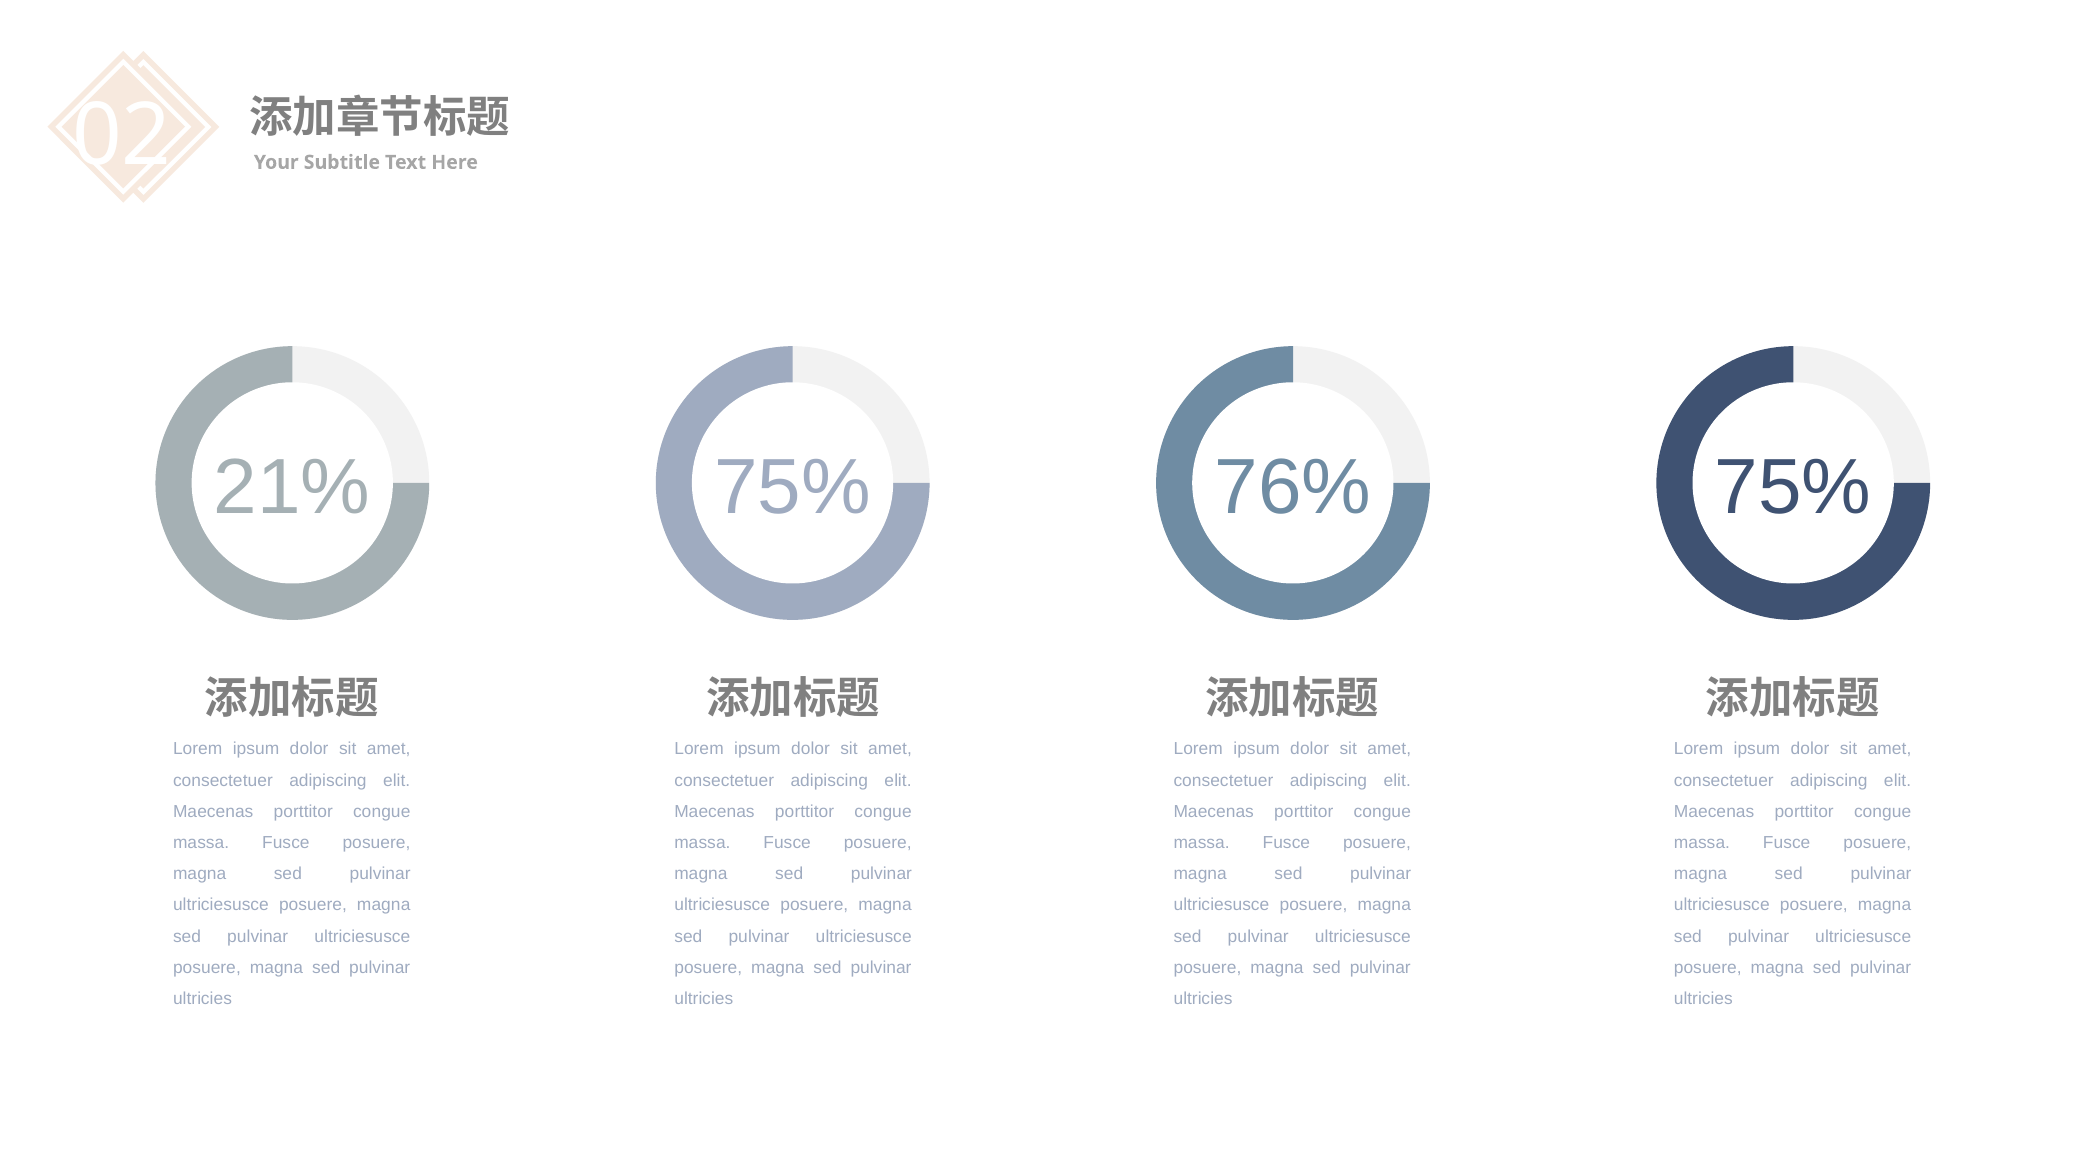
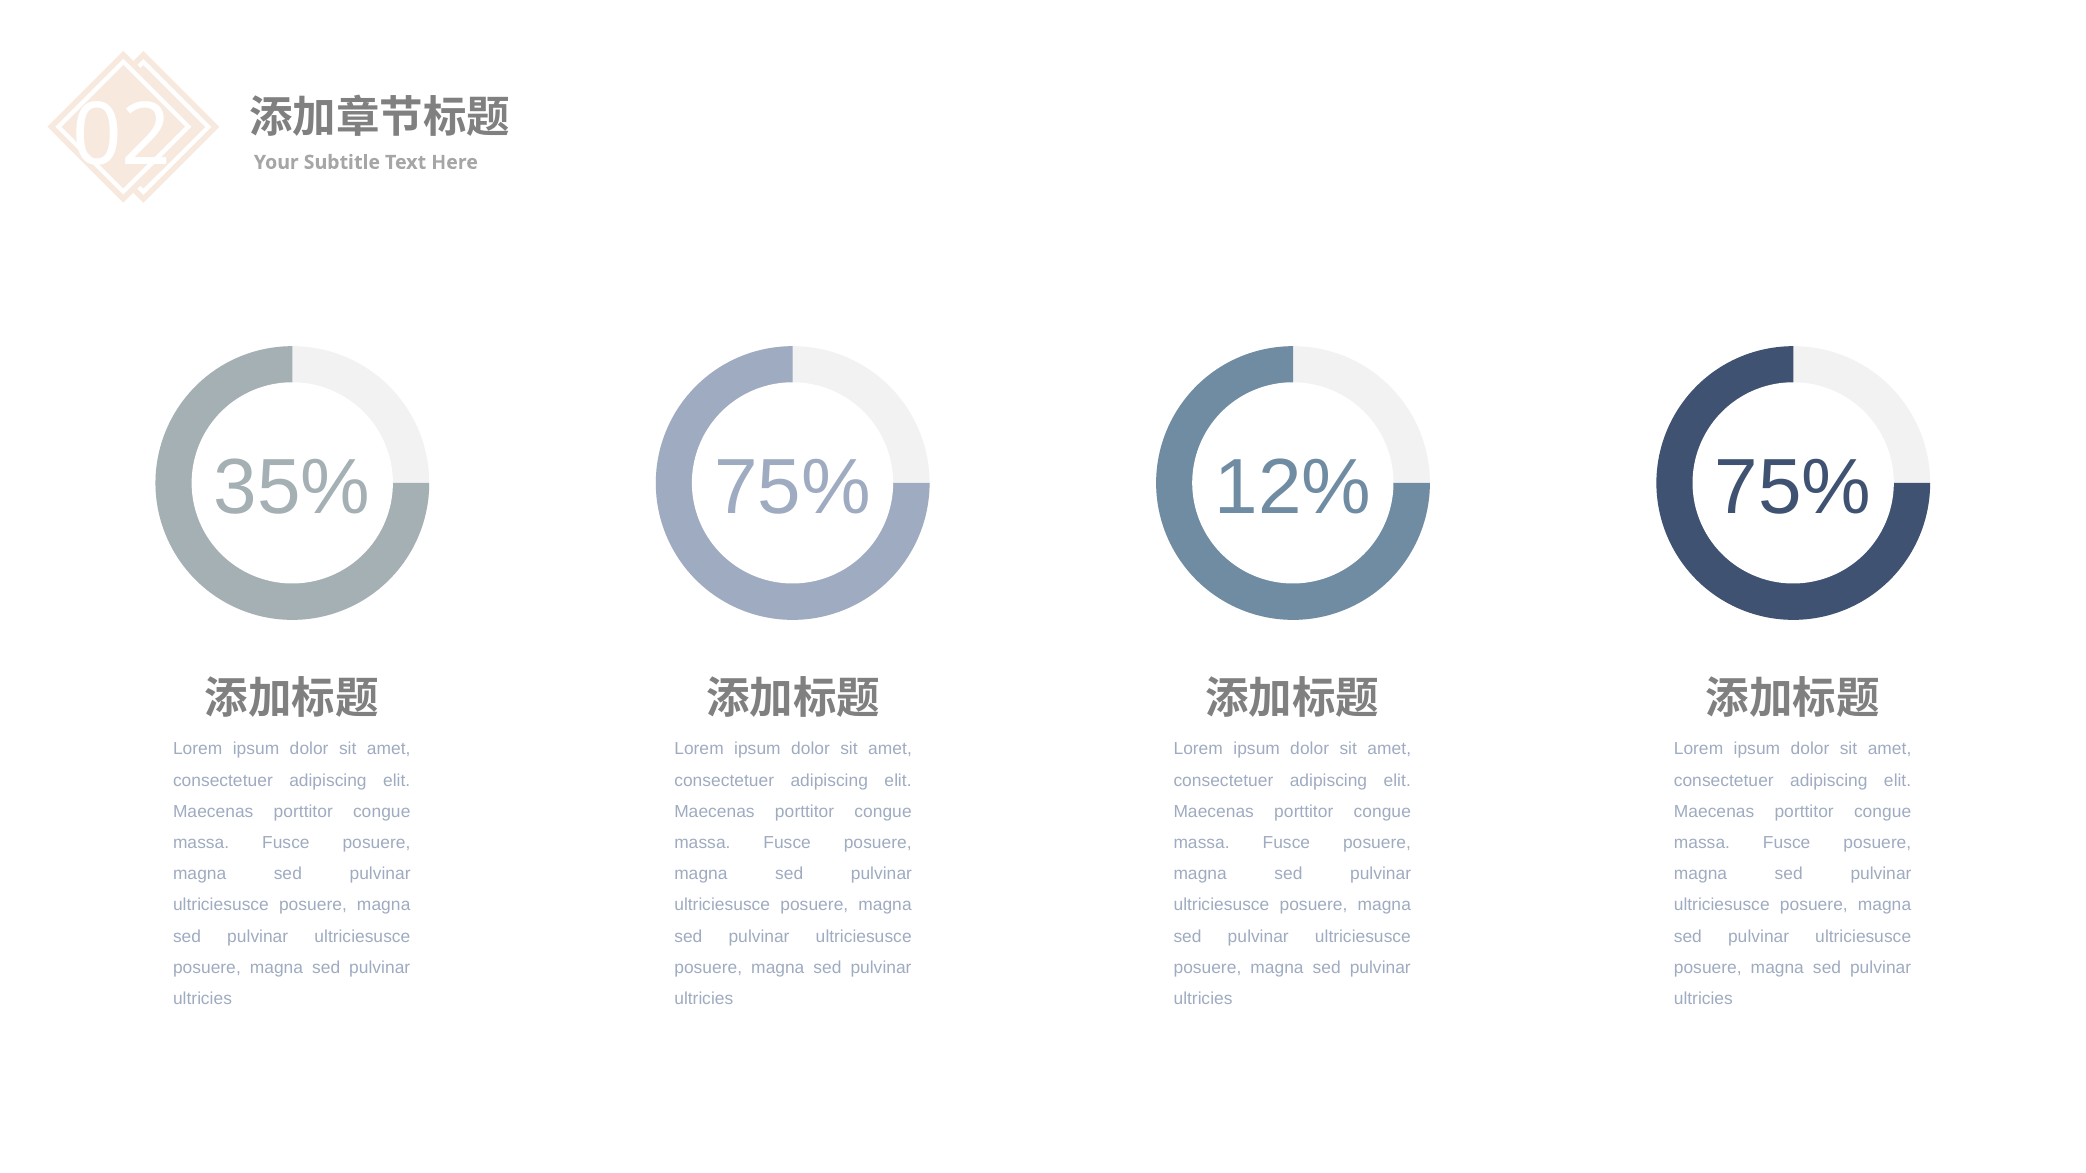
21%: 21% -> 35%
76%: 76% -> 12%
